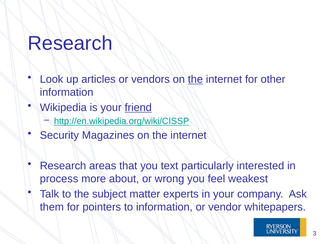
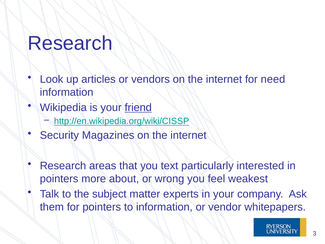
the at (195, 79) underline: present -> none
other: other -> need
process at (59, 179): process -> pointers
